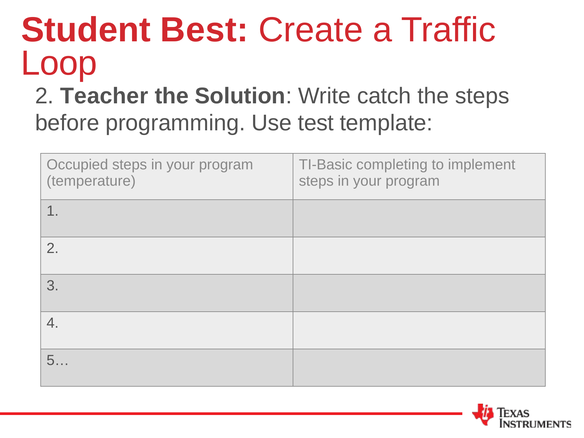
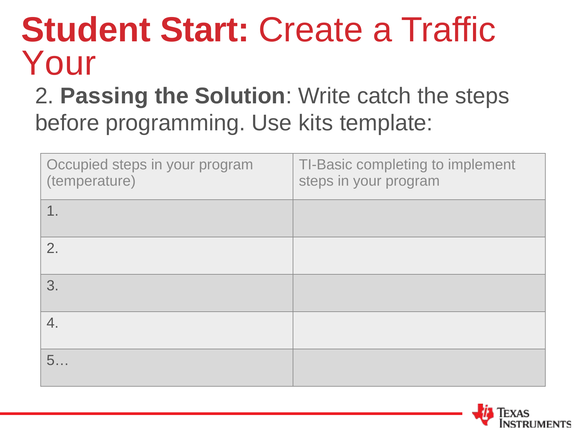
Best: Best -> Start
Loop at (59, 63): Loop -> Your
Teacher: Teacher -> Passing
test: test -> kits
